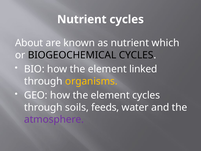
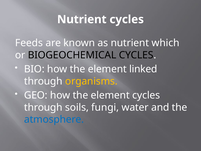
About: About -> Feeds
feeds: feeds -> fungi
atmosphere colour: purple -> blue
